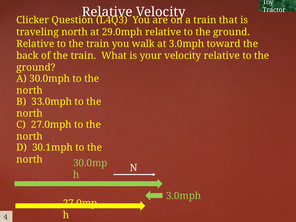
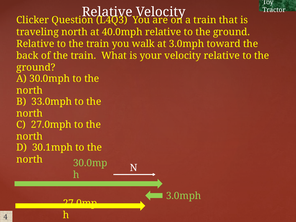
29.0mph: 29.0mph -> 40.0mph
